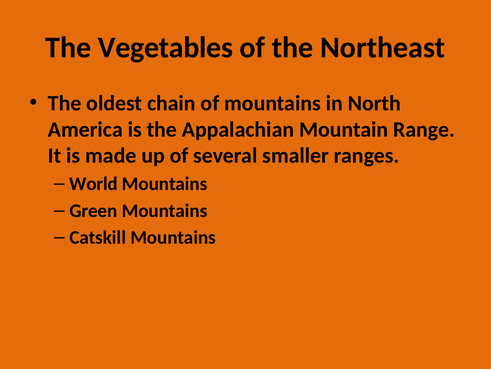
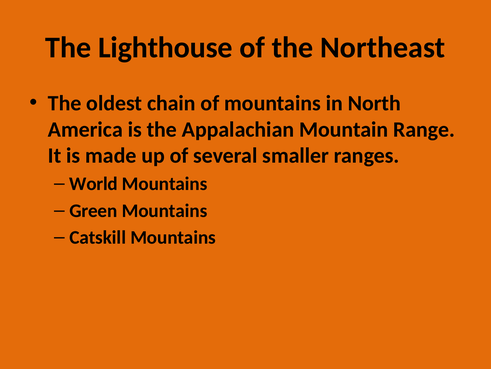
Vegetables: Vegetables -> Lighthouse
